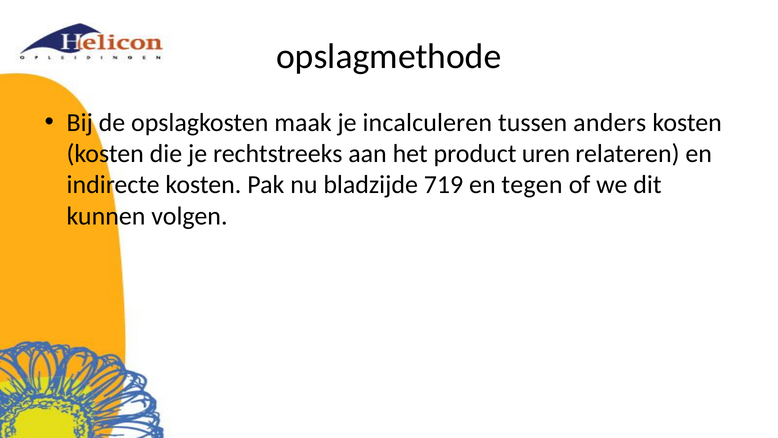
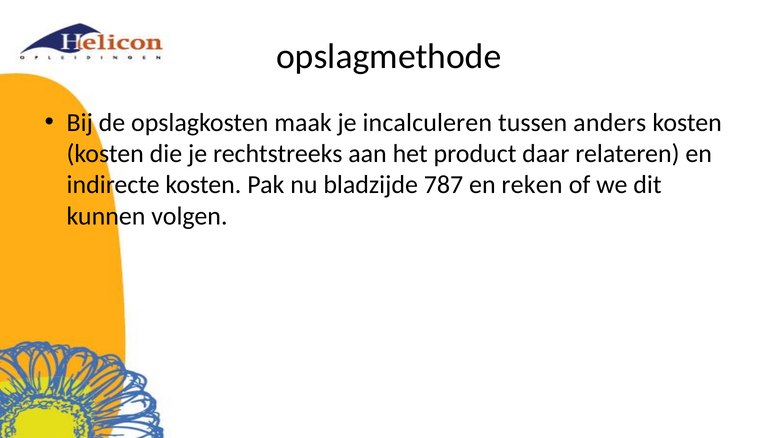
uren: uren -> daar
719: 719 -> 787
tegen: tegen -> reken
